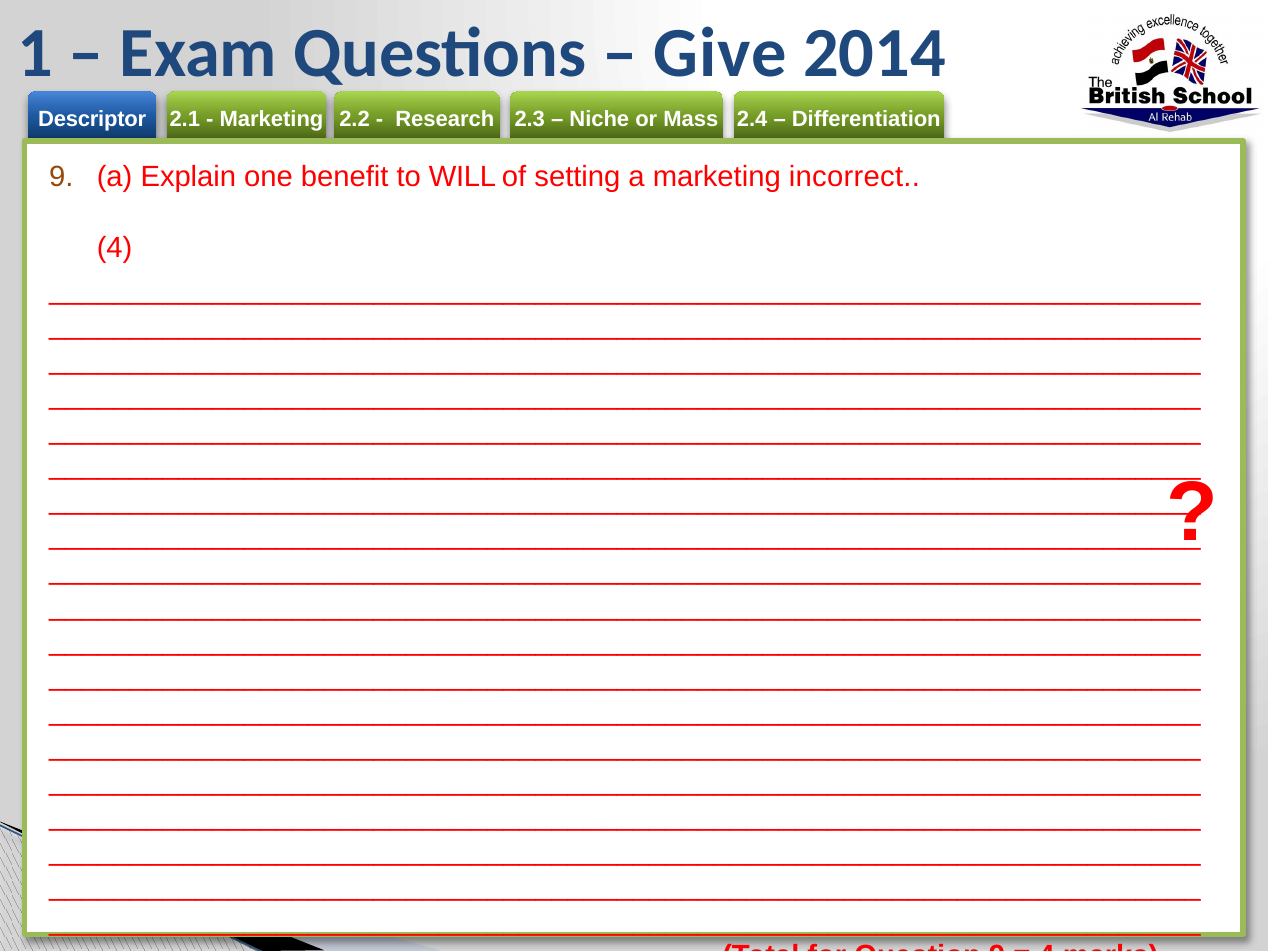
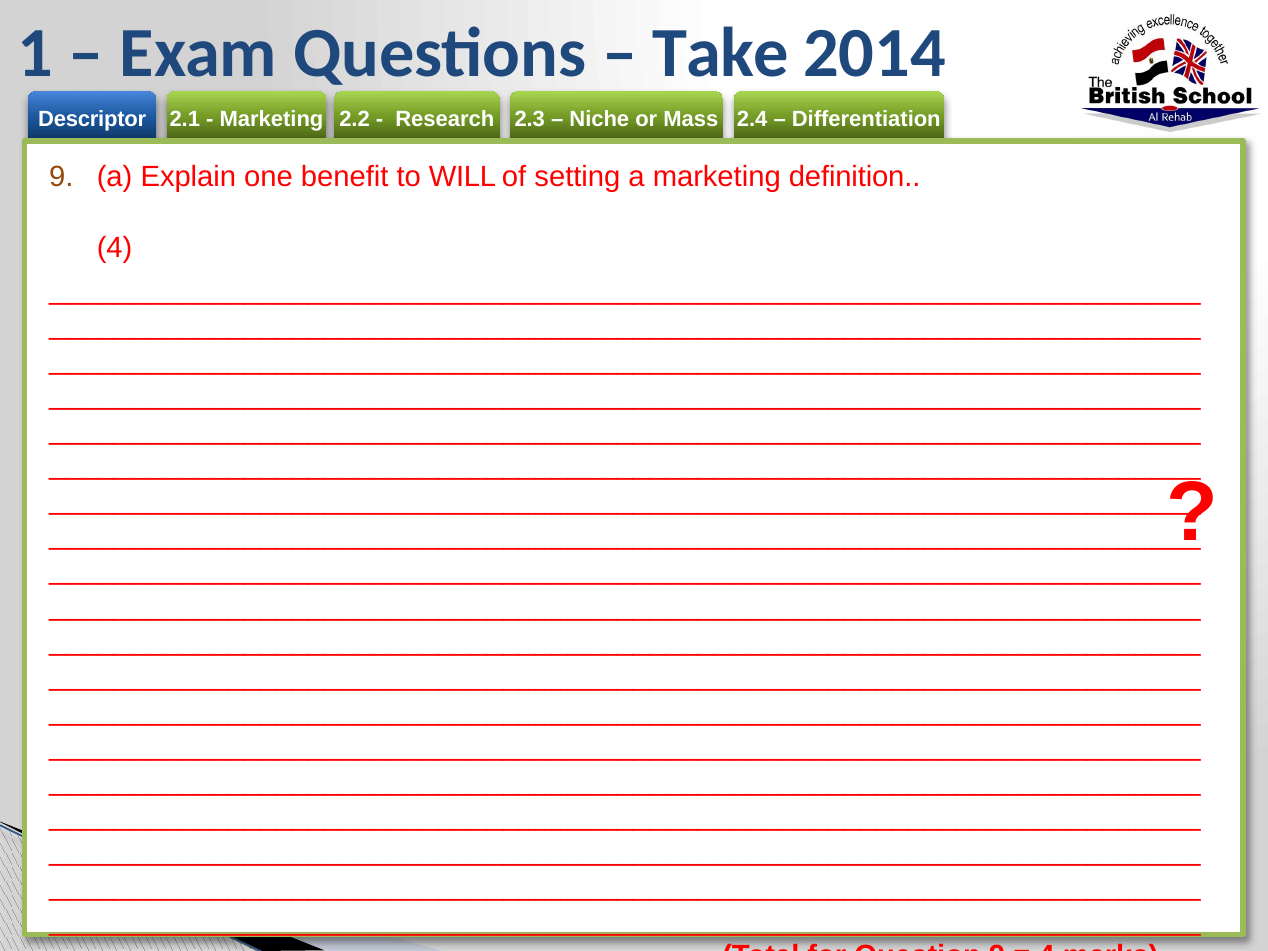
Give: Give -> Take
incorrect: incorrect -> definition
